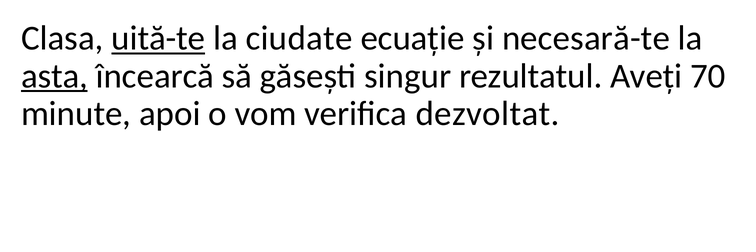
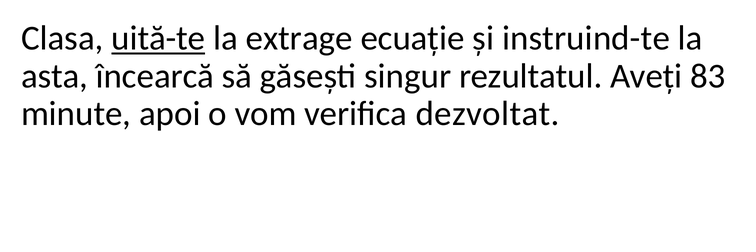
ciudate: ciudate -> extrage
necesară-te: necesară-te -> instruind-te
asta underline: present -> none
70: 70 -> 83
